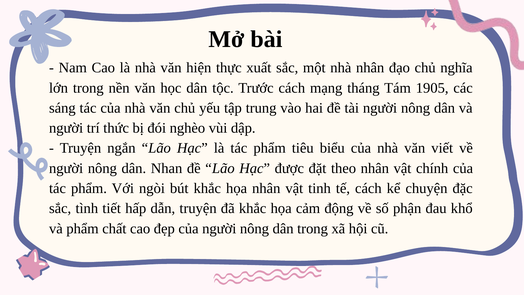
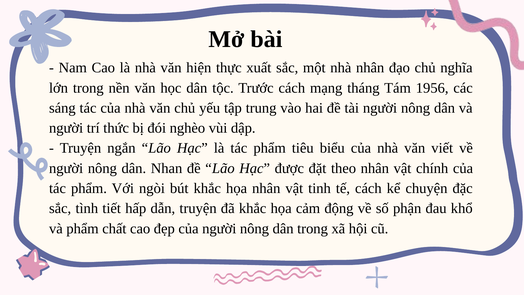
1905: 1905 -> 1956
